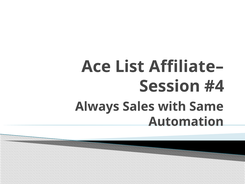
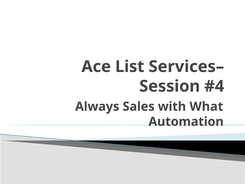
Affiliate–: Affiliate– -> Services–
Same: Same -> What
